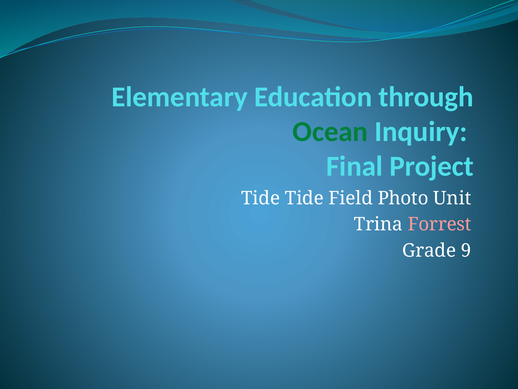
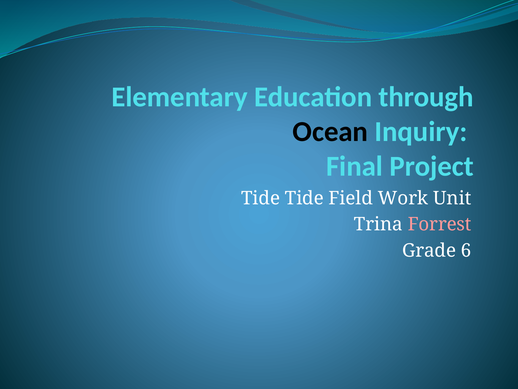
Ocean colour: green -> black
Photo: Photo -> Work
9: 9 -> 6
